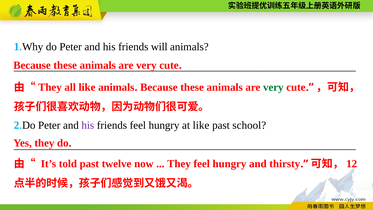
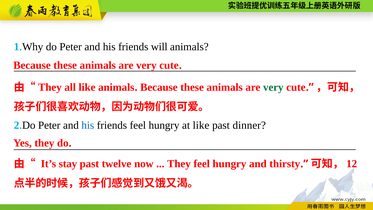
his at (88, 125) colour: purple -> blue
school: school -> dinner
told: told -> stay
